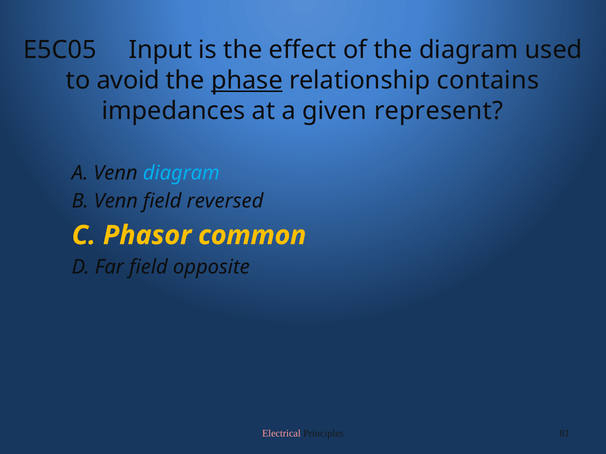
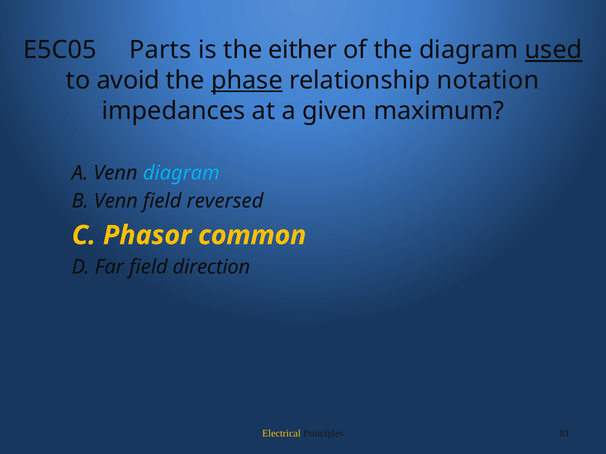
Input: Input -> Parts
effect: effect -> either
used underline: none -> present
contains: contains -> notation
represent: represent -> maximum
opposite: opposite -> direction
Electrical colour: pink -> yellow
